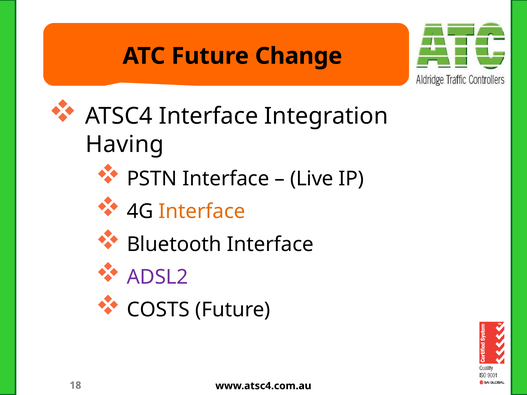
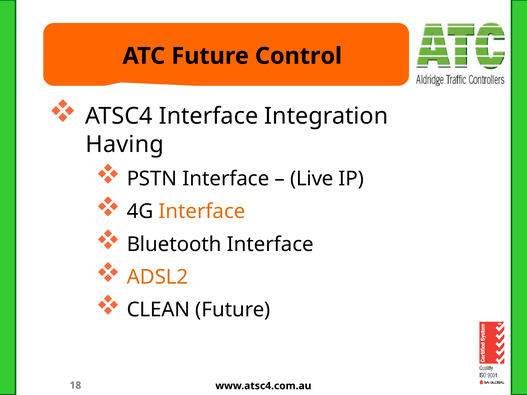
Change: Change -> Control
ADSL2 colour: purple -> orange
COSTS: COSTS -> CLEAN
